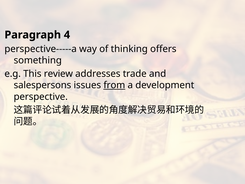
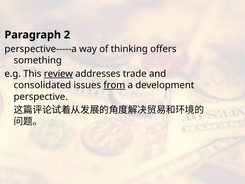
4: 4 -> 2
review underline: none -> present
salespersons: salespersons -> consolidated
